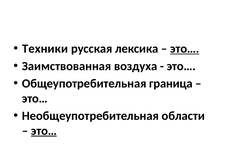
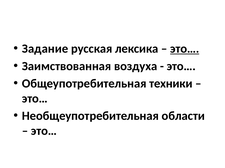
Техники: Техники -> Задание
граница: граница -> техники
это… at (44, 131) underline: present -> none
